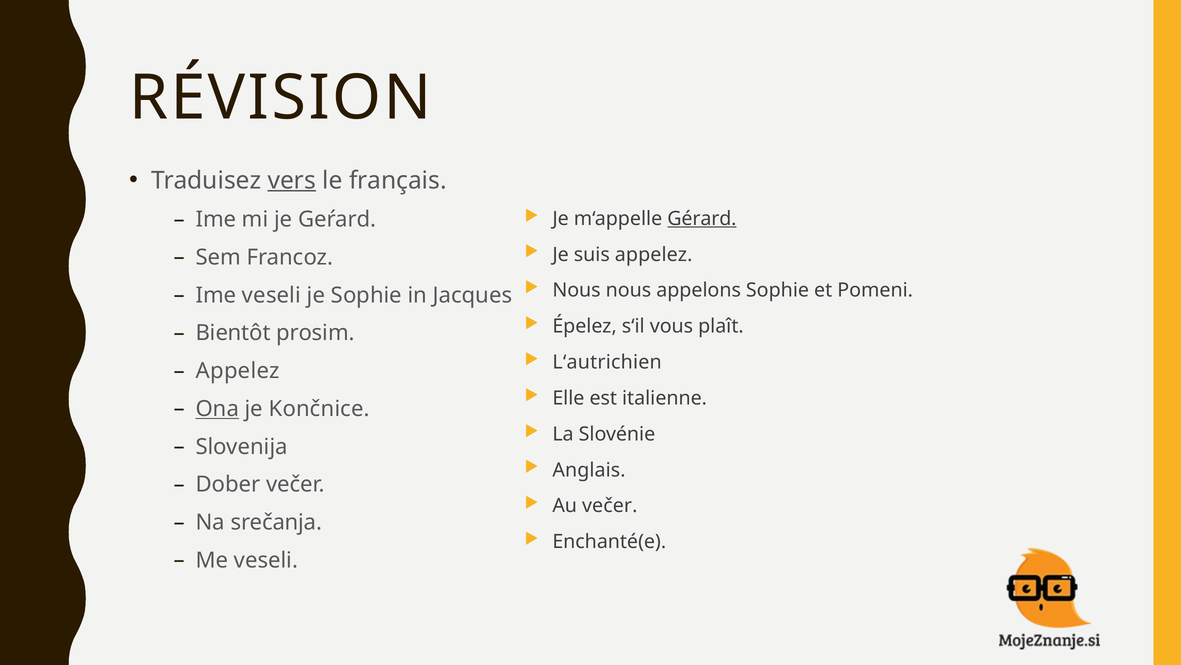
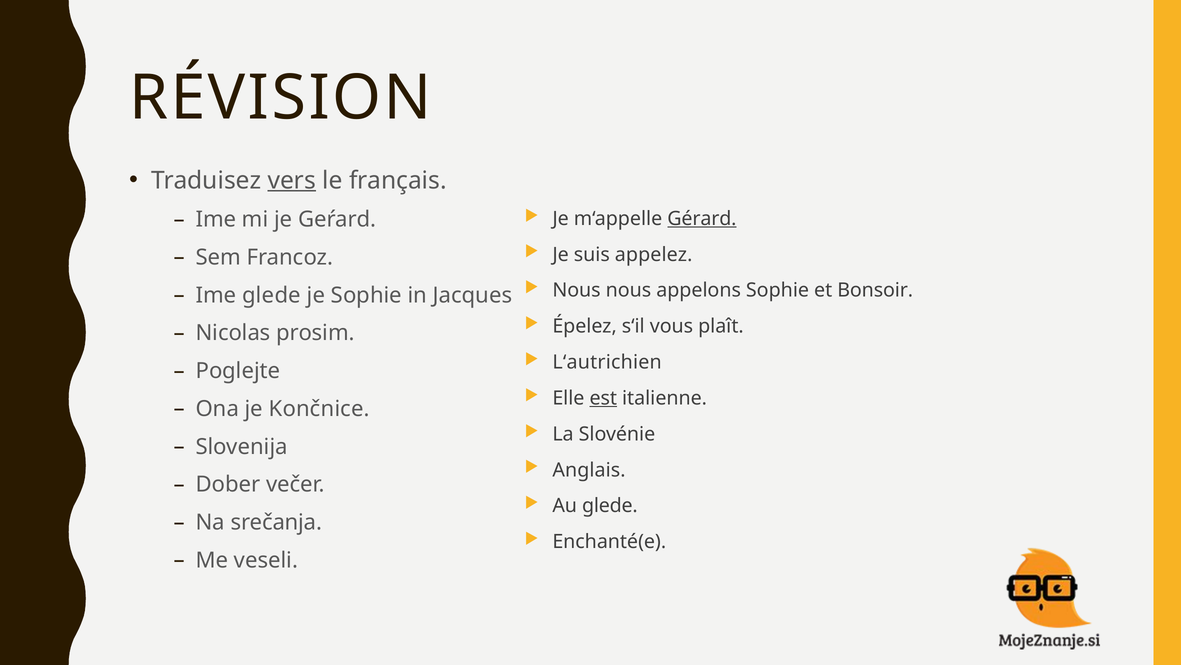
Pomeni: Pomeni -> Bonsoir
Ime veseli: veseli -> glede
Bientôt: Bientôt -> Nicolas
Appelez at (238, 371): Appelez -> Poglejte
est underline: none -> present
Ona underline: present -> none
Au večer: večer -> glede
